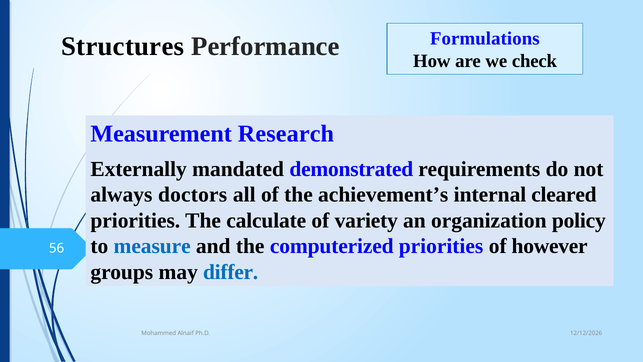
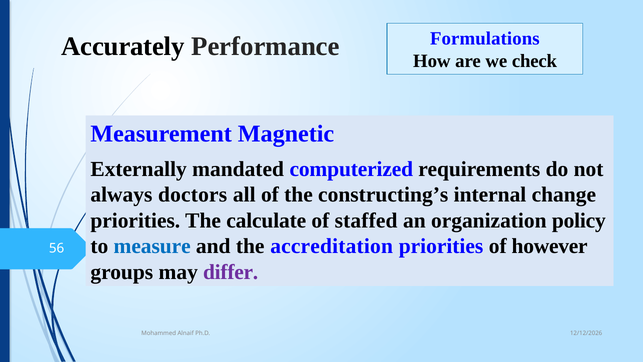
Structures: Structures -> Accurately
Research: Research -> Magnetic
demonstrated: demonstrated -> computerized
achievement’s: achievement’s -> constructing’s
cleared: cleared -> change
variety: variety -> staffed
computerized: computerized -> accreditation
differ colour: blue -> purple
